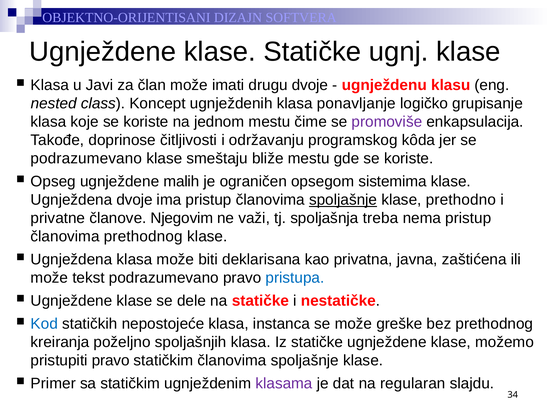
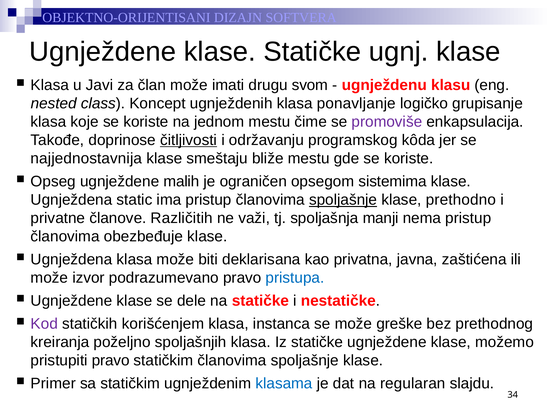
drugu dvoje: dvoje -> svom
čitljivosti underline: none -> present
podrazumevano at (86, 159): podrazumevano -> najjednostavnija
Ugnježdena dvoje: dvoje -> static
Njegovim: Njegovim -> Različitih
treba: treba -> manji
članovima prethodnog: prethodnog -> obezbeđuje
tekst: tekst -> izvor
Kod colour: blue -> purple
nepostojeće: nepostojeće -> korišćenjem
klasama colour: purple -> blue
